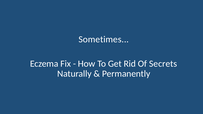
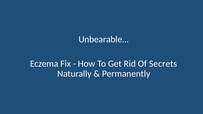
Sometimes: Sometimes -> Unbearable
